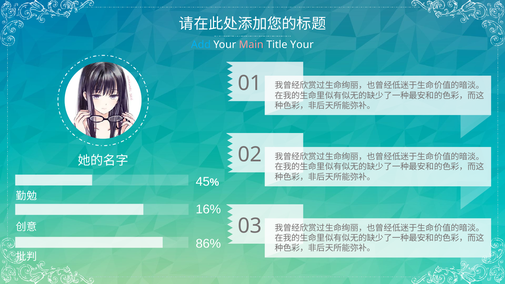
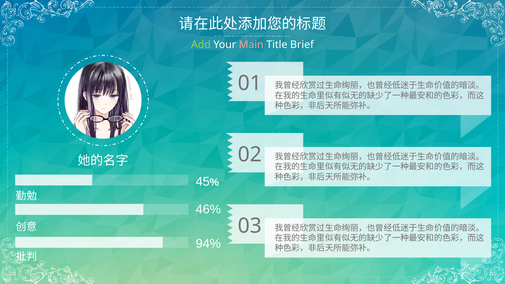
Add colour: light blue -> light green
Title Your: Your -> Brief
16%: 16% -> 46%
86%: 86% -> 94%
